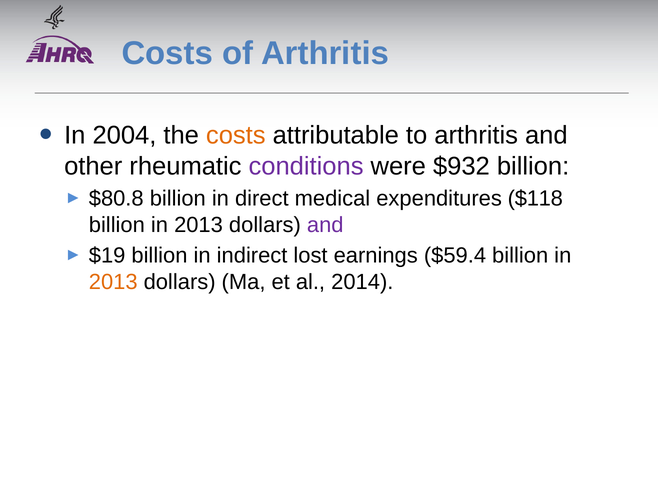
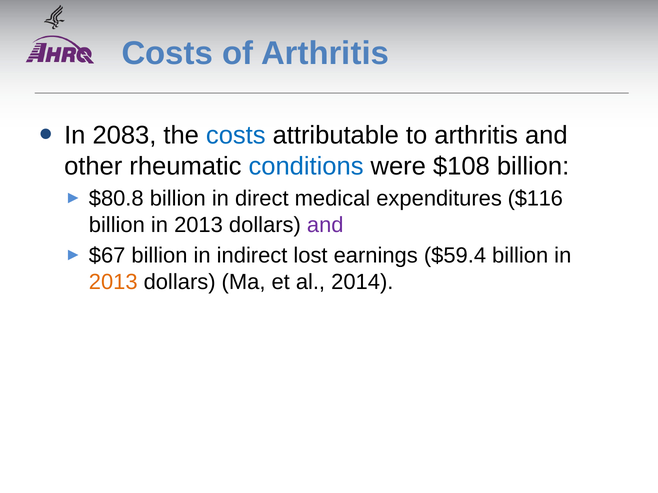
2004: 2004 -> 2083
costs at (236, 136) colour: orange -> blue
conditions colour: purple -> blue
$932: $932 -> $108
$118: $118 -> $116
$19: $19 -> $67
